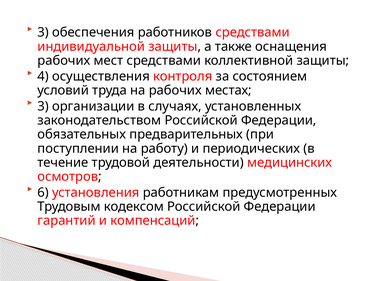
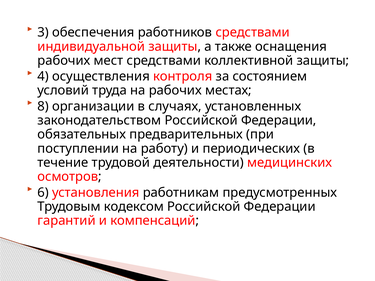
3 at (43, 106): 3 -> 8
